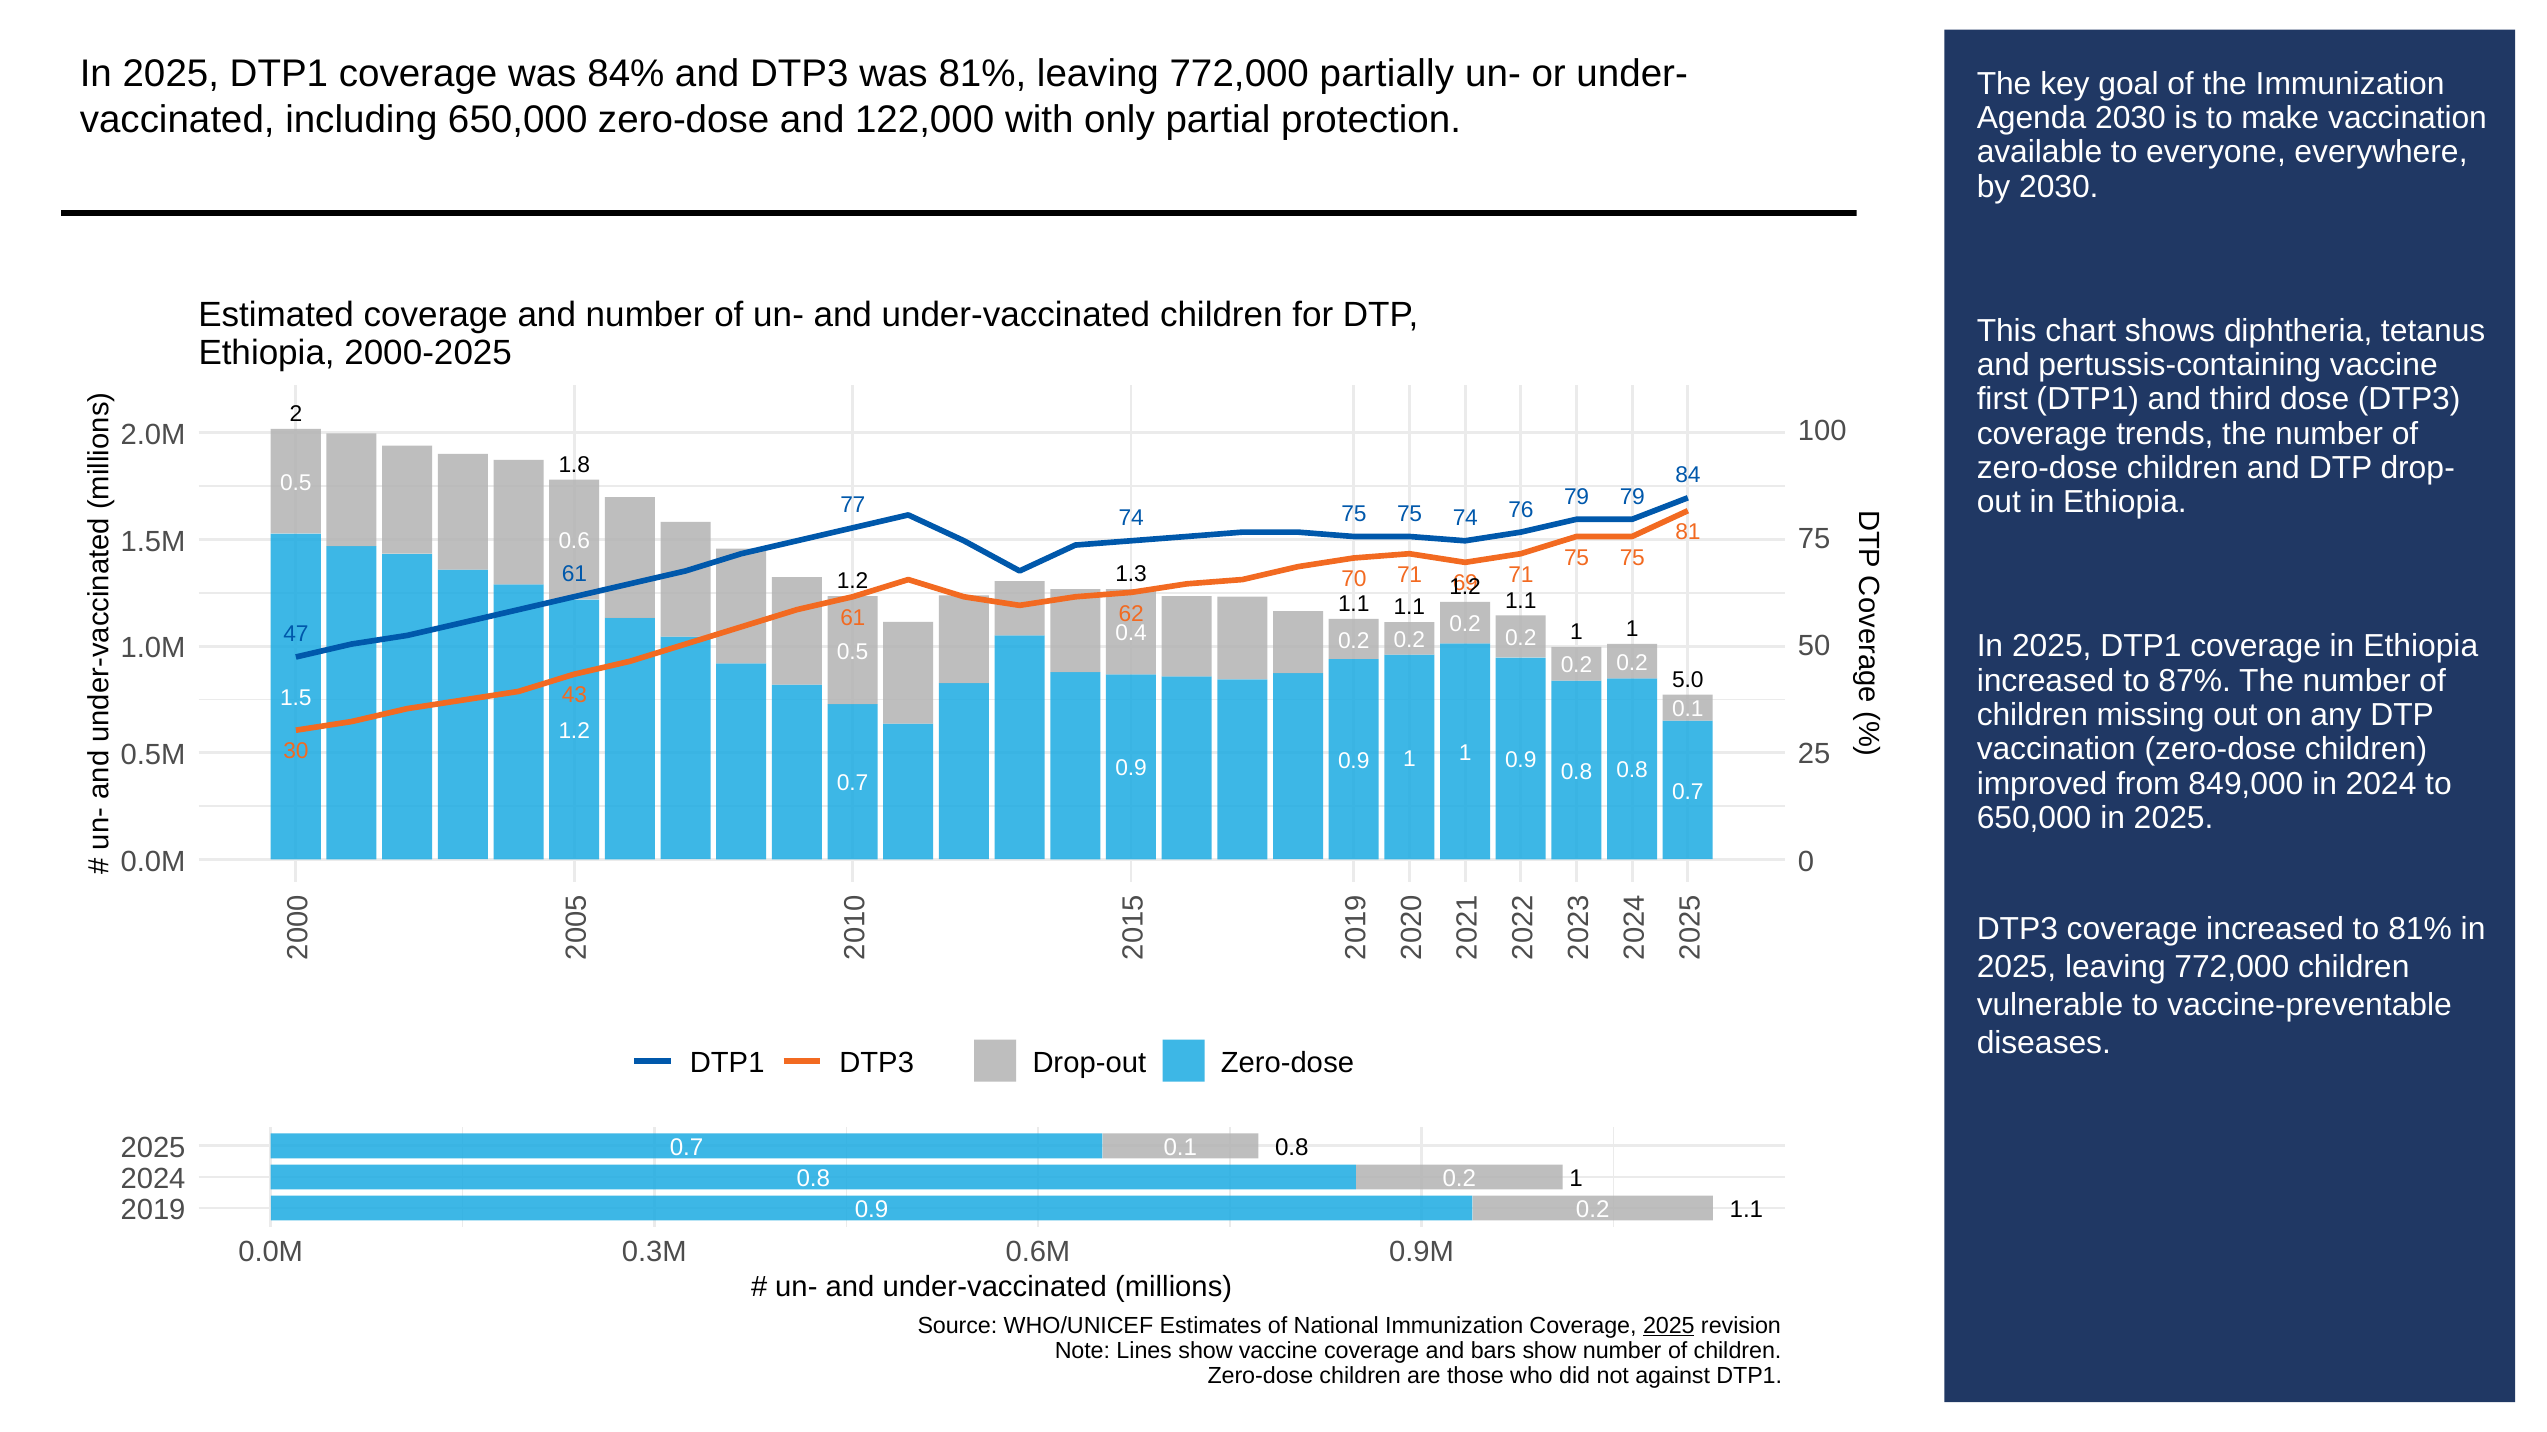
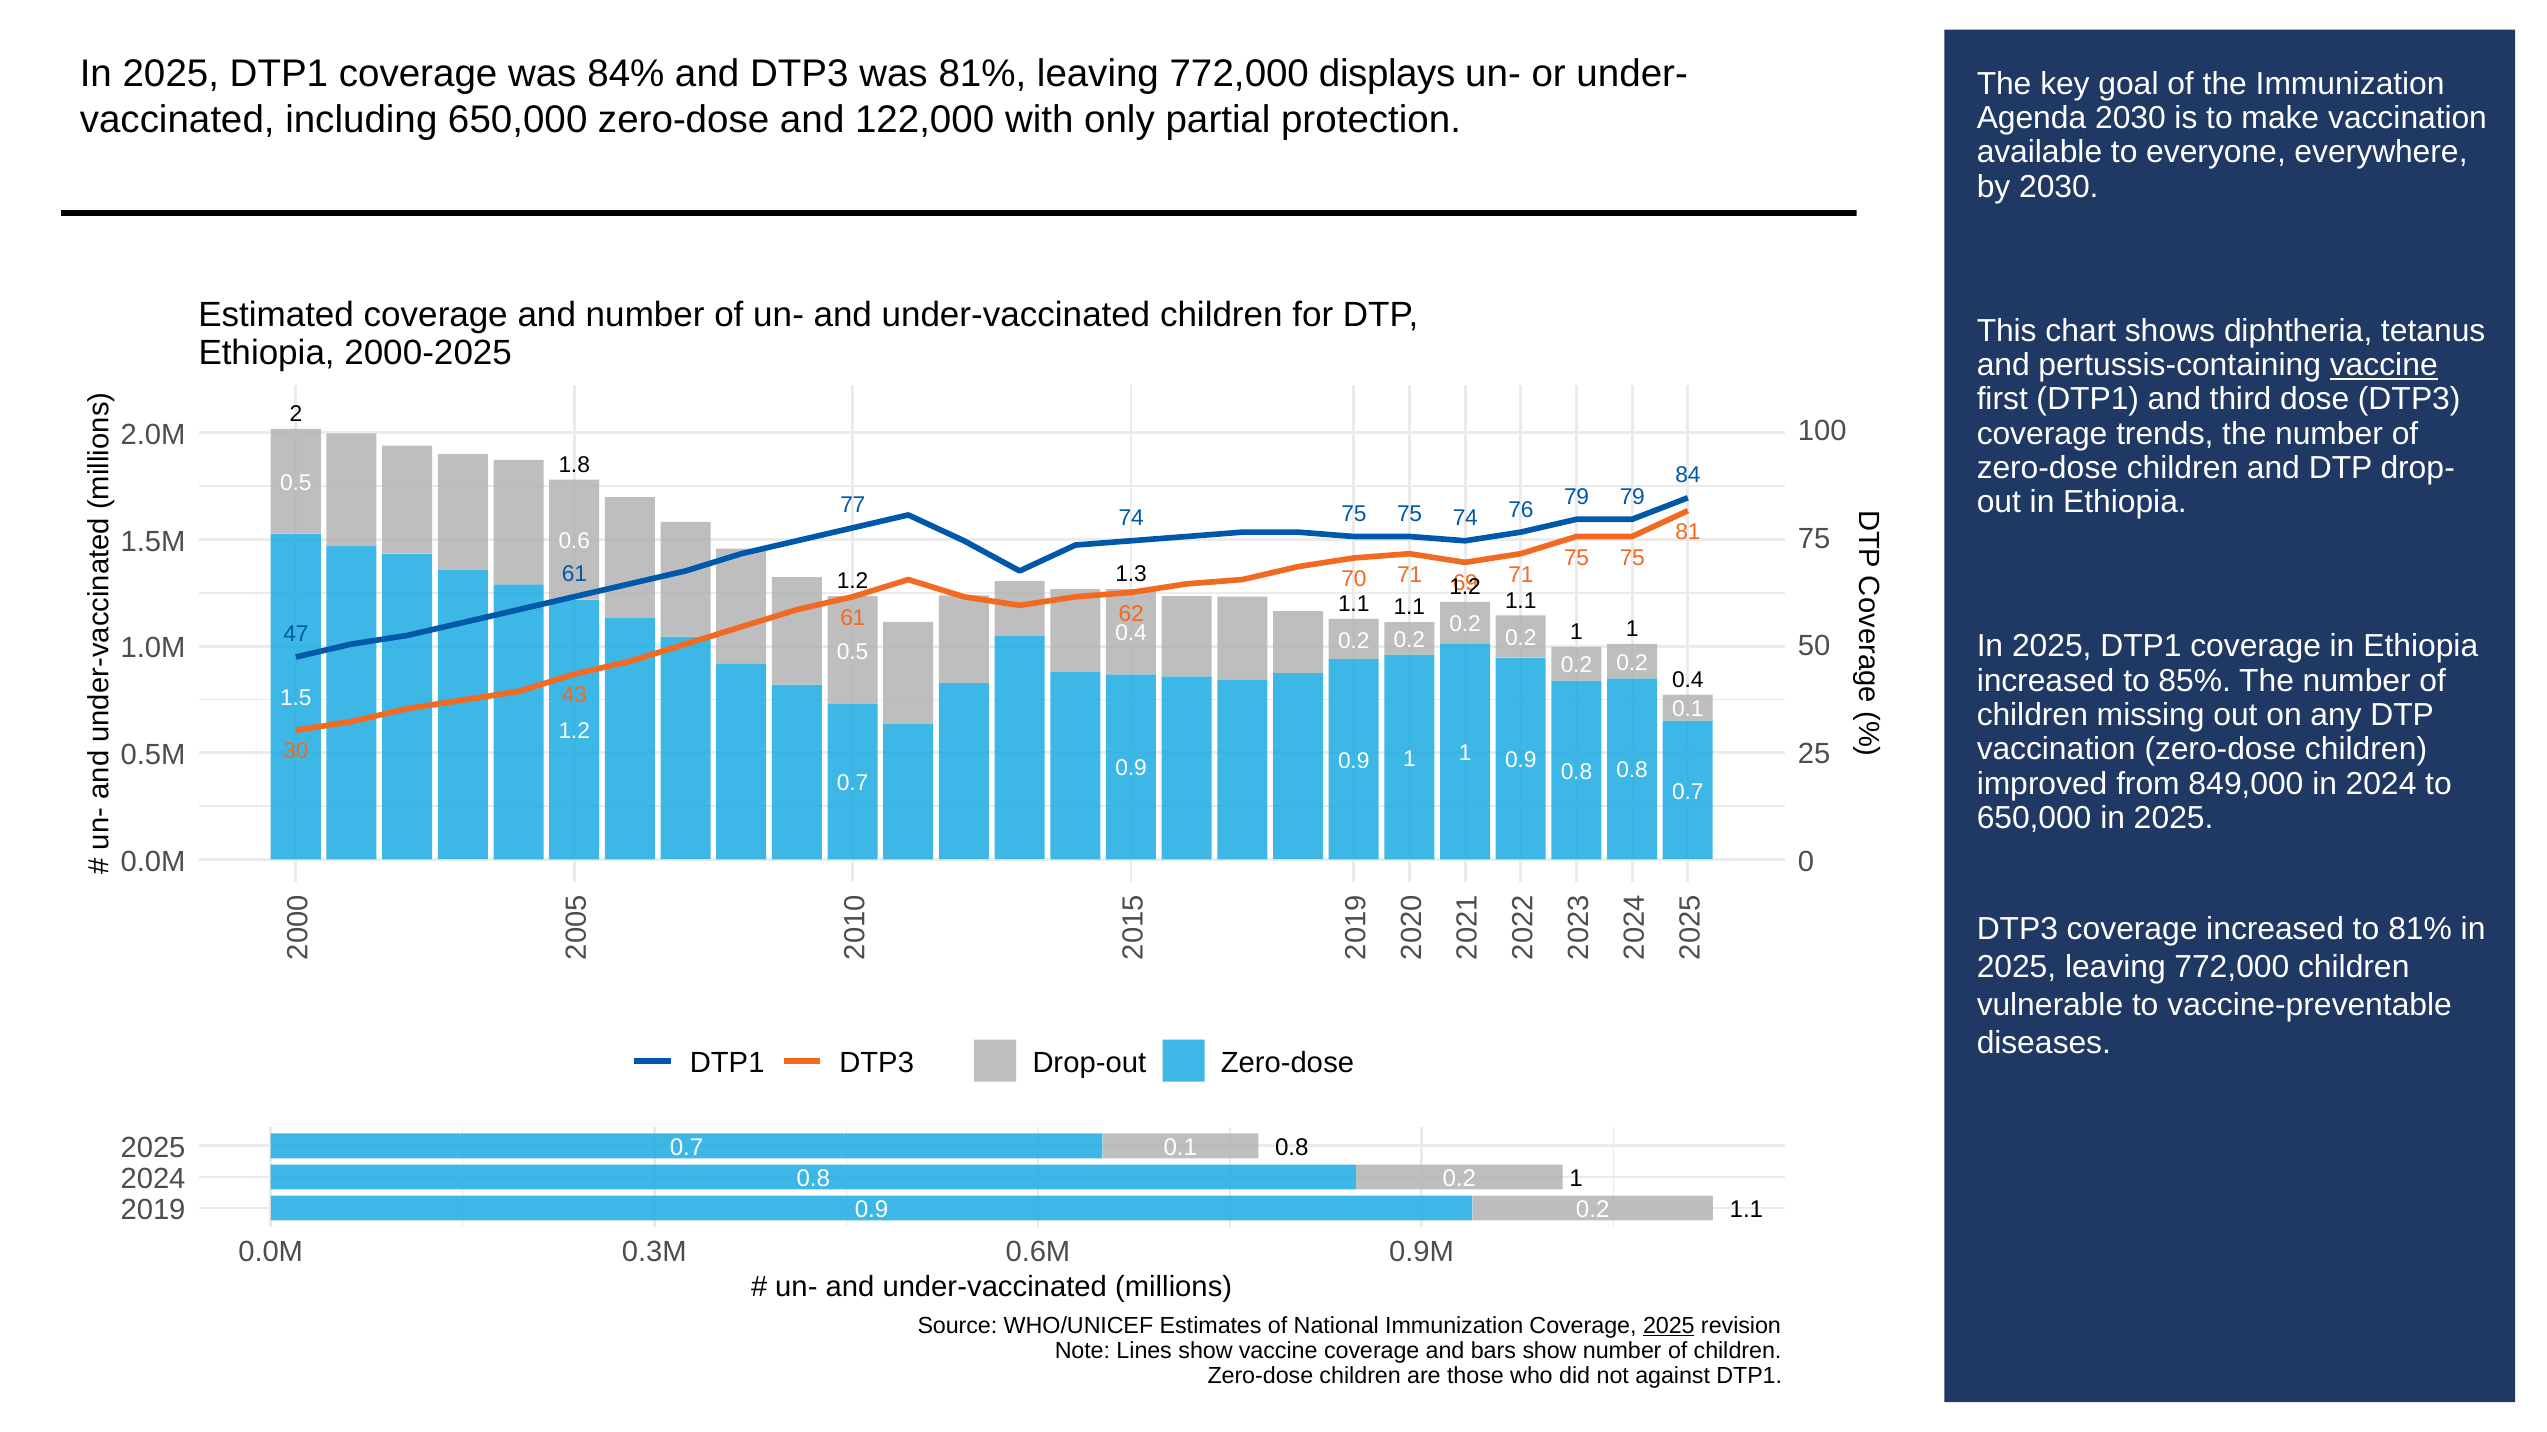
partially: partially -> displays
vaccine at (2384, 365) underline: none -> present
87%: 87% -> 85%
5.0 at (1688, 680): 5.0 -> 0.4
